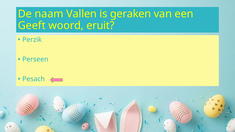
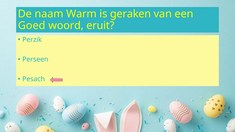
Vallen: Vallen -> Warm
Geeft: Geeft -> Goed
